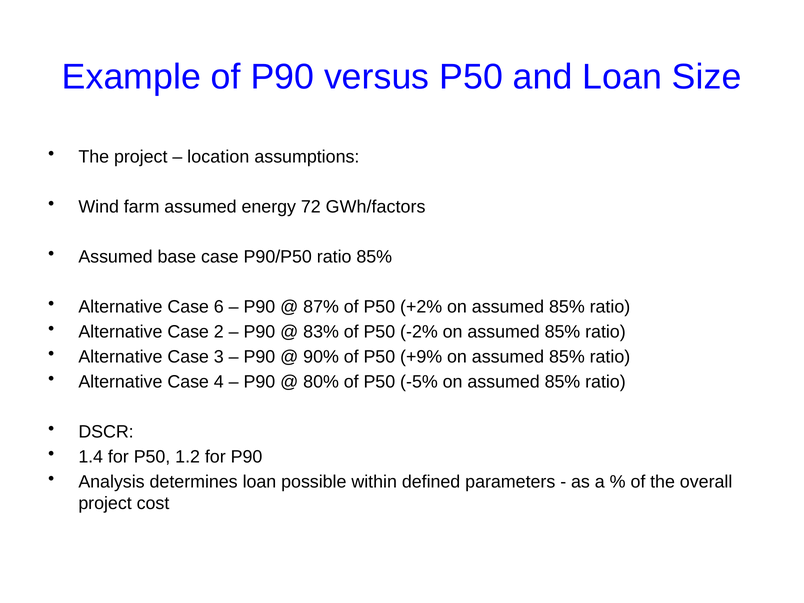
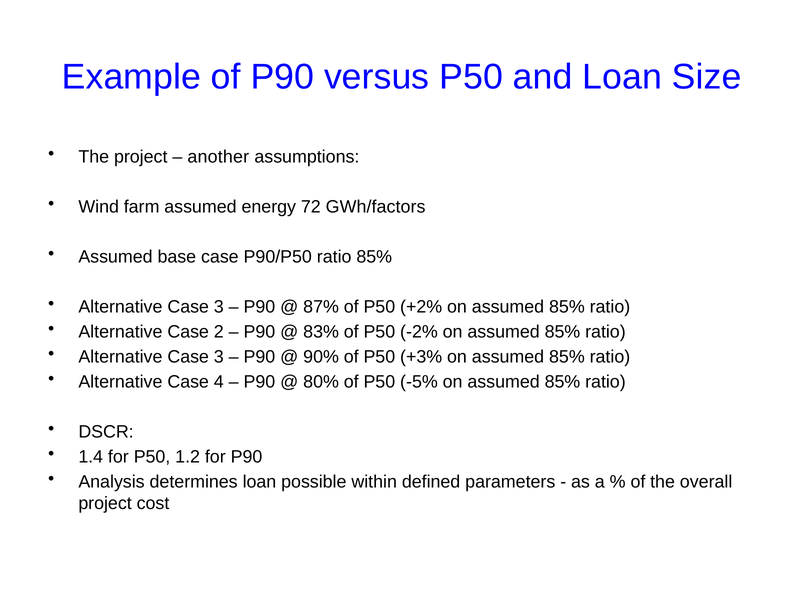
location: location -> another
6 at (219, 307): 6 -> 3
+9%: +9% -> +3%
